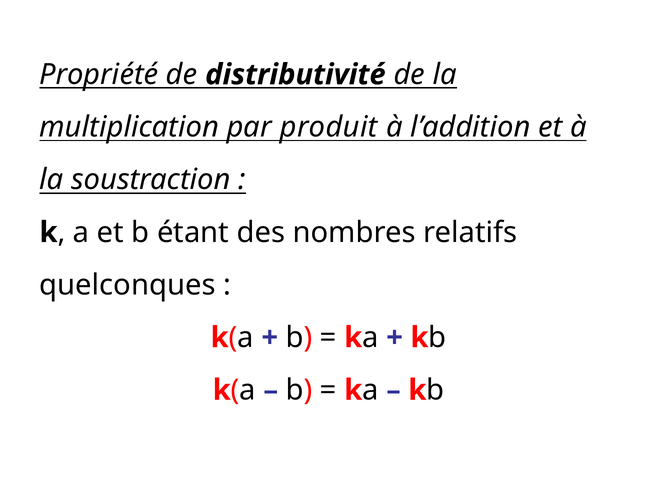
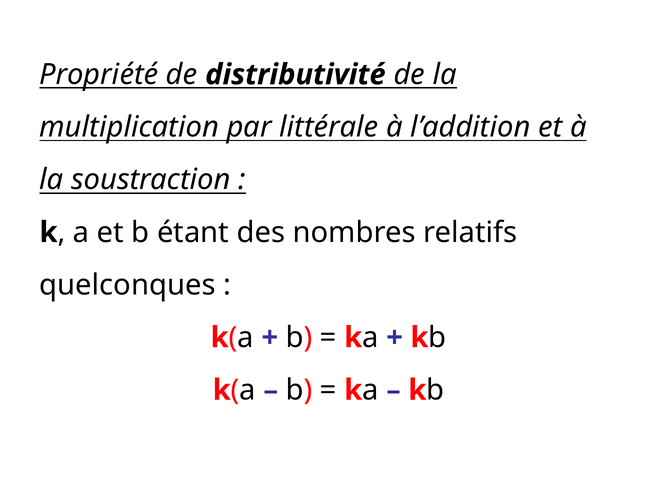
produit: produit -> littérale
